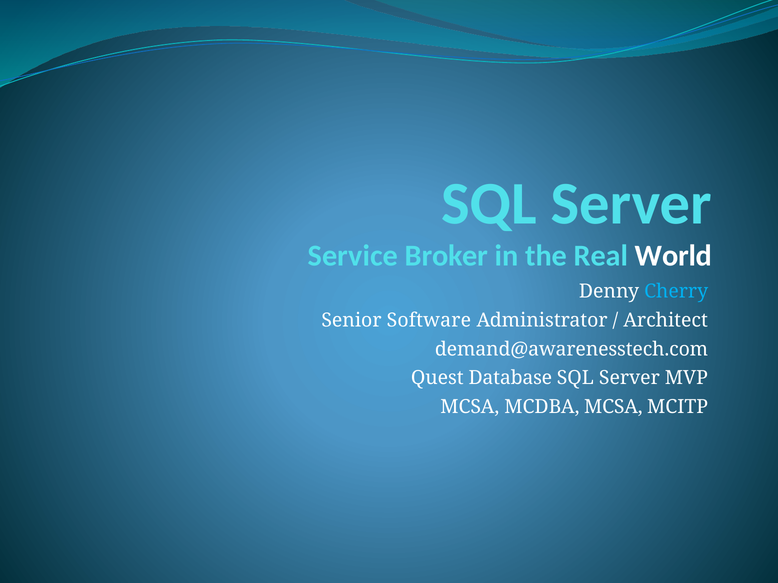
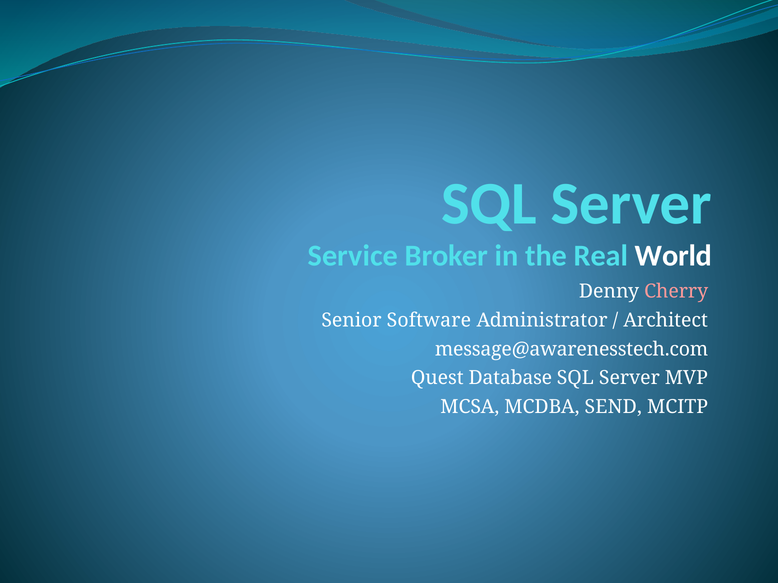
Cherry colour: light blue -> pink
demand@awarenesstech.com: demand@awarenesstech.com -> message@awarenesstech.com
MCDBA MCSA: MCSA -> SEND
